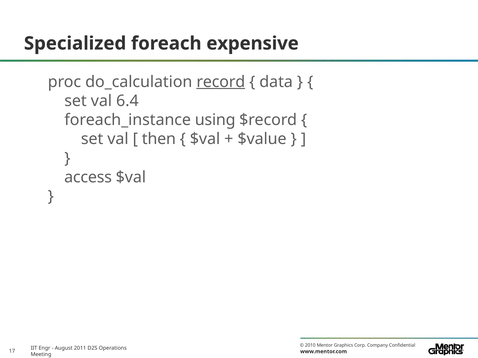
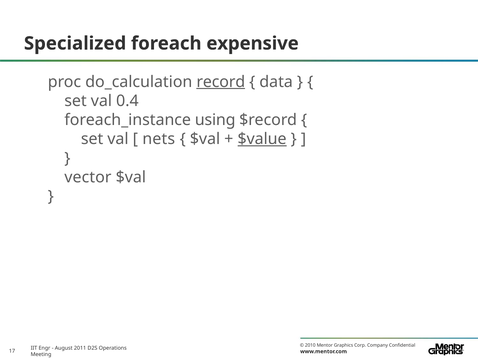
6.4: 6.4 -> 0.4
then: then -> nets
$value underline: none -> present
access: access -> vector
